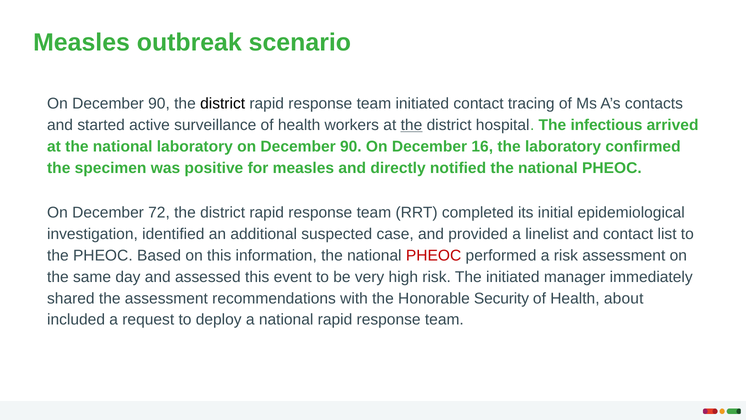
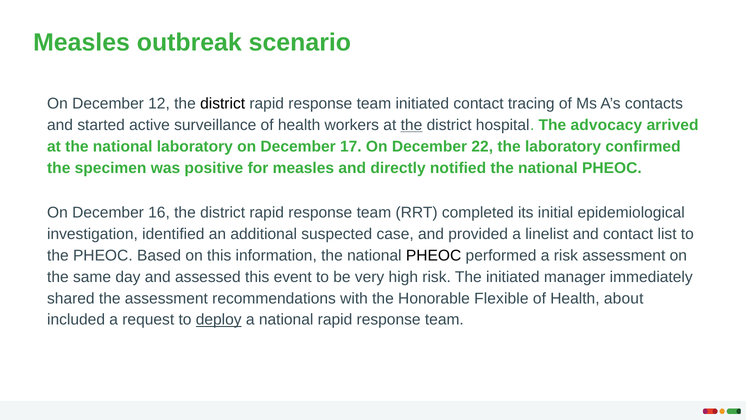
90 at (159, 103): 90 -> 12
infectious: infectious -> advocacy
laboratory on December 90: 90 -> 17
16: 16 -> 22
72: 72 -> 16
PHEOC at (434, 255) colour: red -> black
Security: Security -> Flexible
deploy underline: none -> present
